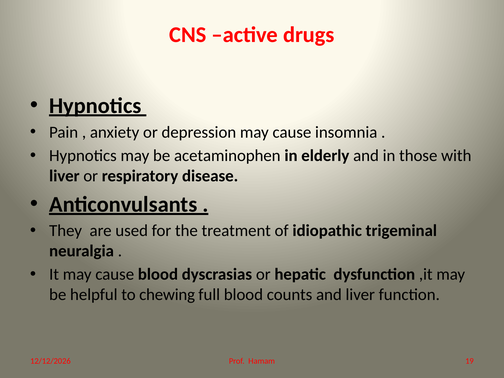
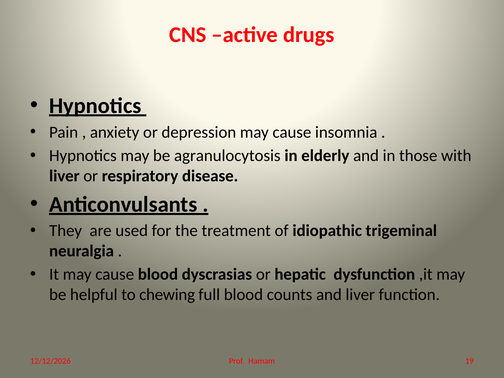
acetaminophen: acetaminophen -> agranulocytosis
